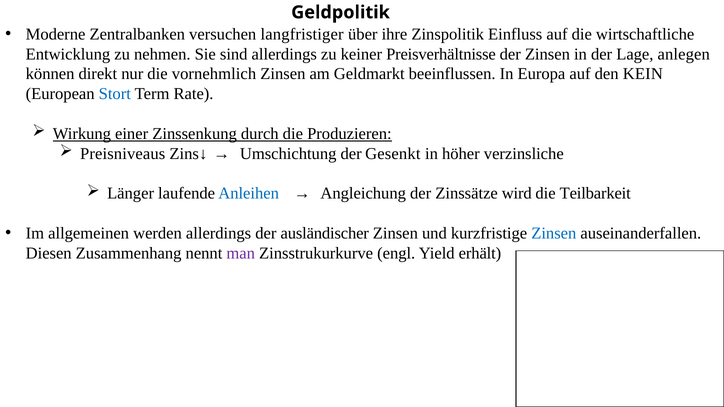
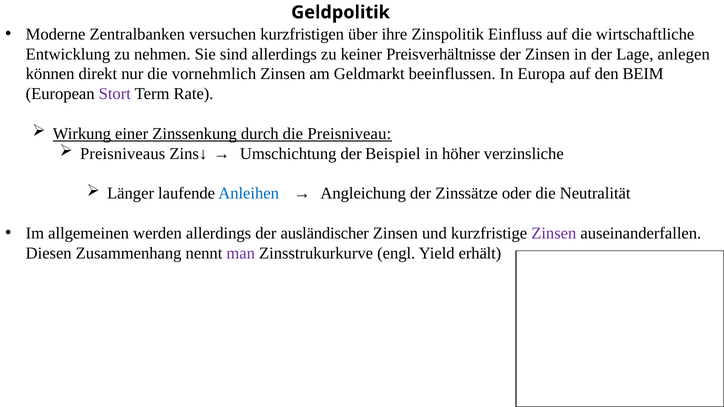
langfristiger: langfristiger -> kurzfristigen
KEIN: KEIN -> BEIM
Stort colour: blue -> purple
Produzieren: Produzieren -> Preisniveau
Gesenkt: Gesenkt -> Beispiel
wird: wird -> oder
Teilbarkeit: Teilbarkeit -> Neutralität
Zinsen at (554, 233) colour: blue -> purple
